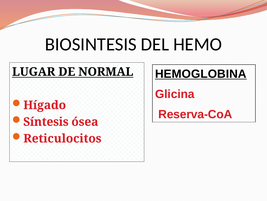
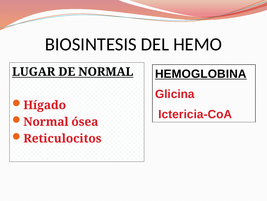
Reserva-CoA: Reserva-CoA -> Ictericia-CoA
Síntesis at (46, 121): Síntesis -> Normal
